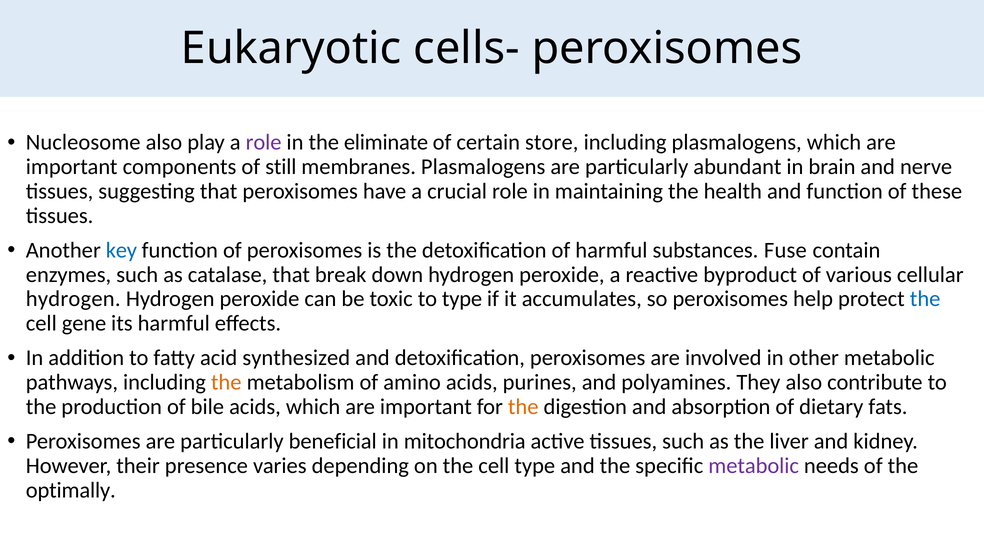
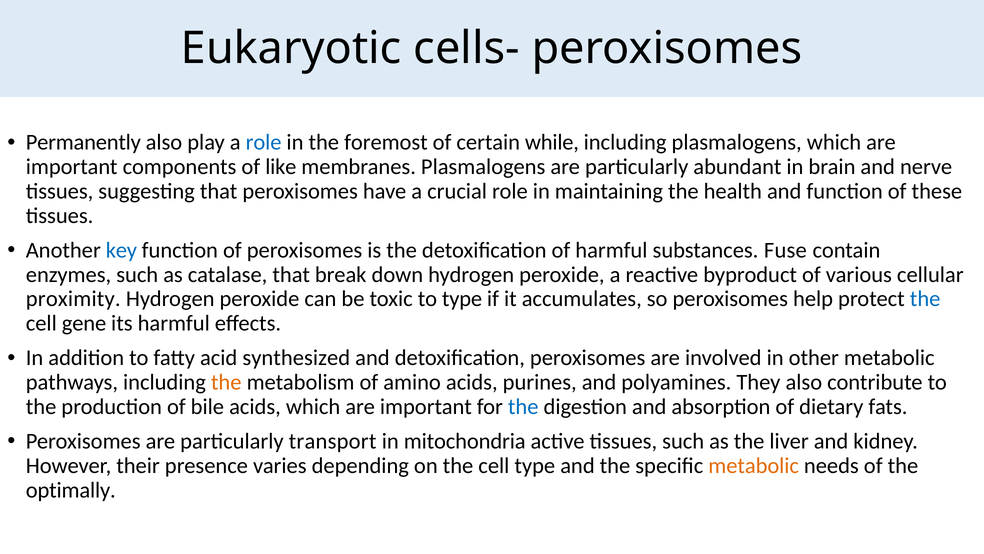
Nucleosome: Nucleosome -> Permanently
role at (264, 142) colour: purple -> blue
eliminate: eliminate -> foremost
store: store -> while
still: still -> like
hydrogen at (73, 299): hydrogen -> proximity
the at (523, 406) colour: orange -> blue
beneficial: beneficial -> transport
metabolic at (754, 465) colour: purple -> orange
